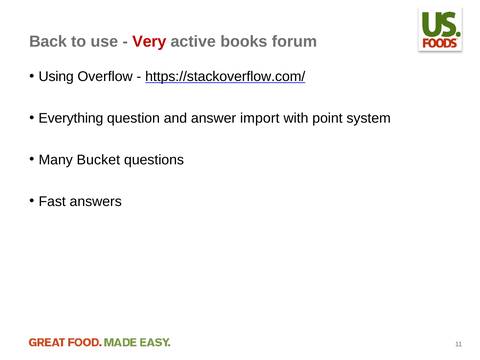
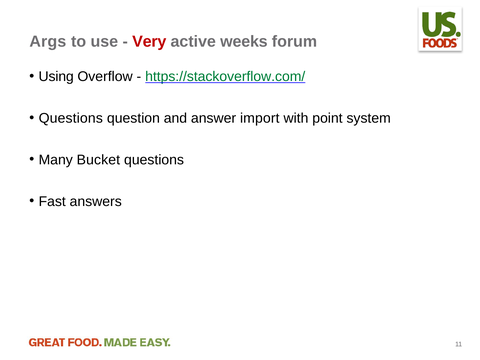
Back: Back -> Args
books: books -> weeks
https://stackoverflow.com/ colour: black -> green
Everything at (71, 118): Everything -> Questions
